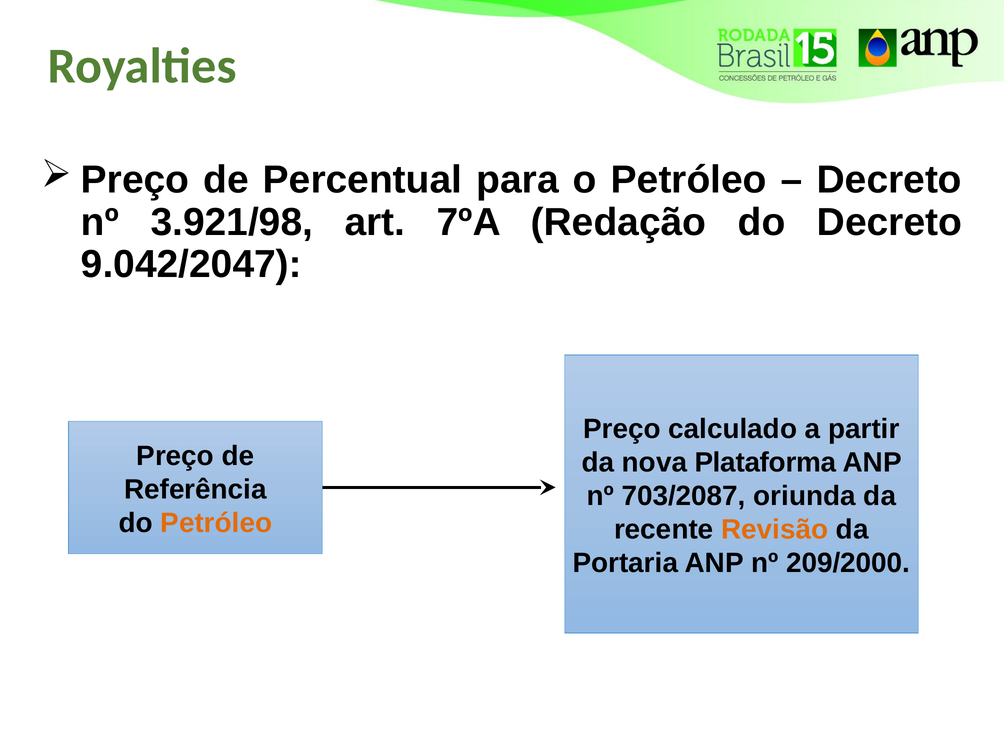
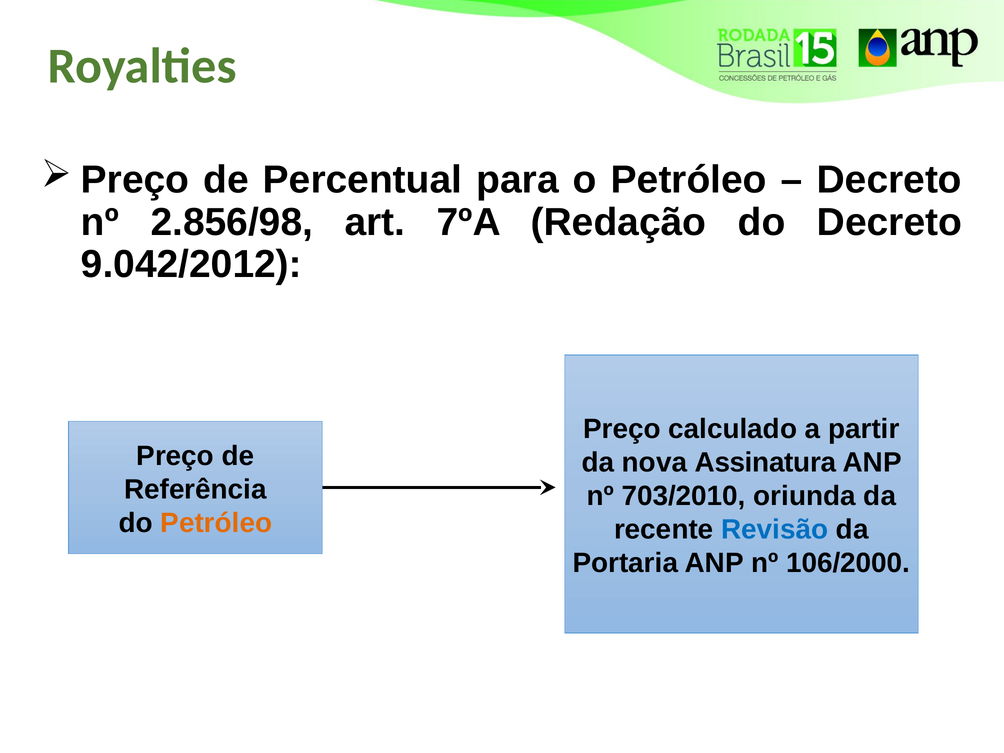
3.921/98: 3.921/98 -> 2.856/98
9.042/2047: 9.042/2047 -> 9.042/2012
Plataforma: Plataforma -> Assinatura
703/2087: 703/2087 -> 703/2010
Revisão colour: orange -> blue
209/2000: 209/2000 -> 106/2000
